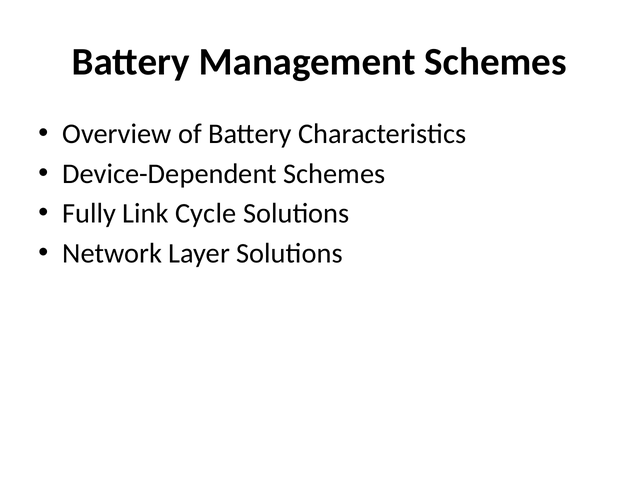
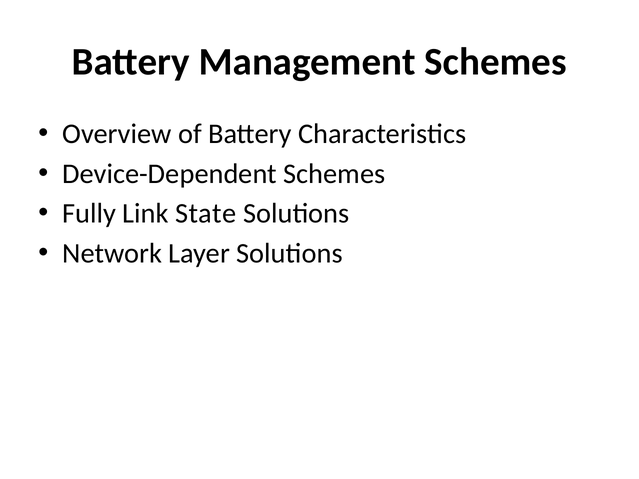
Cycle: Cycle -> State
